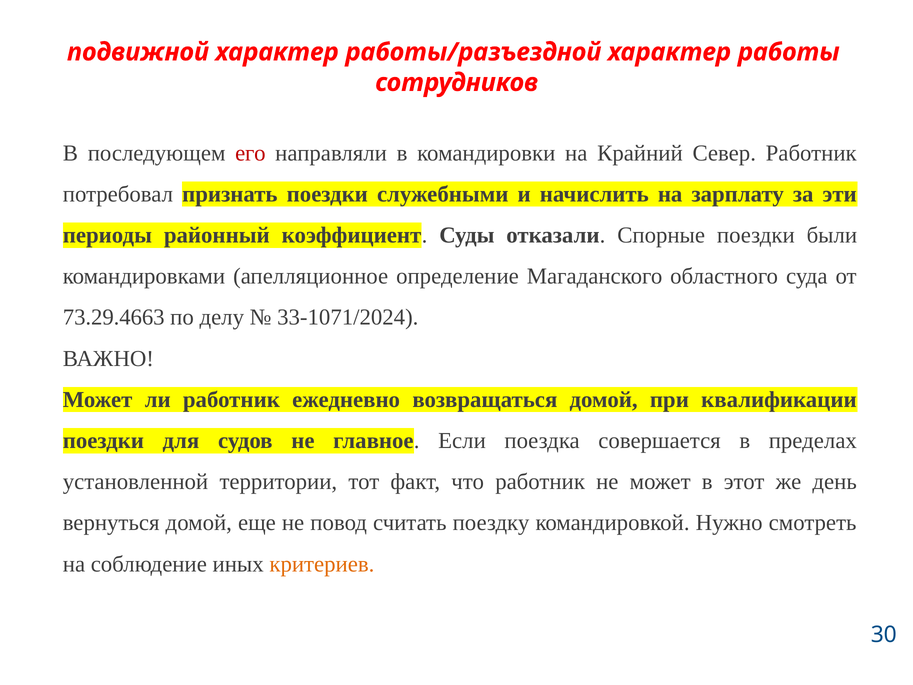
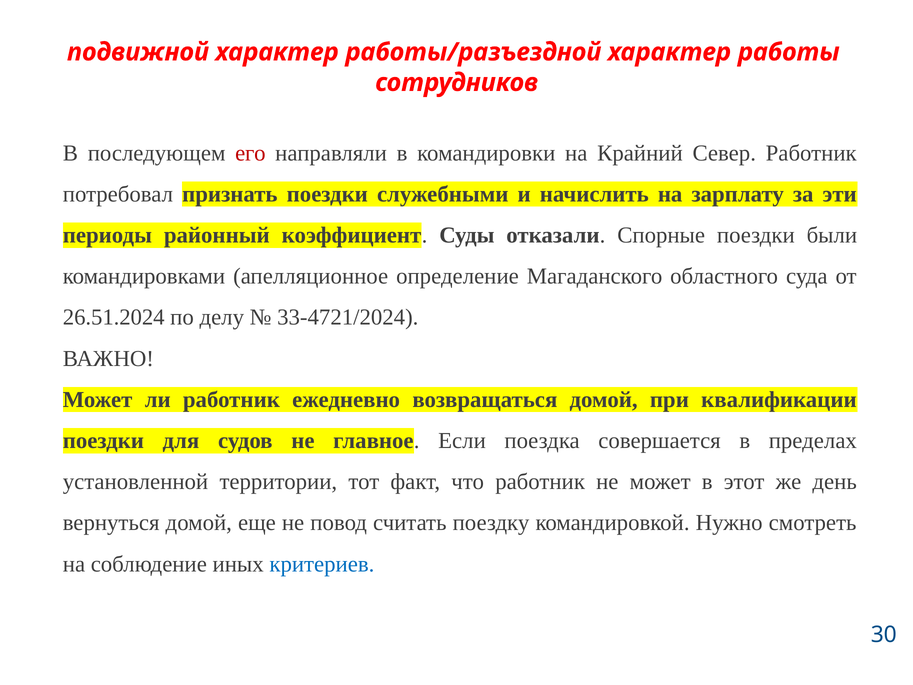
73.29.4663: 73.29.4663 -> 26.51.2024
33-1071/2024: 33-1071/2024 -> 33-4721/2024
критериев colour: orange -> blue
